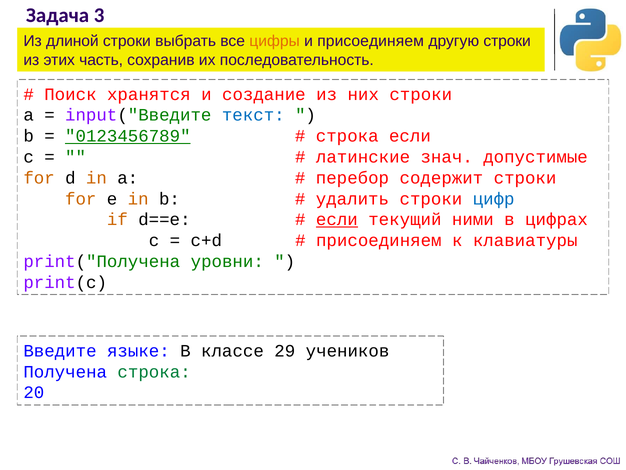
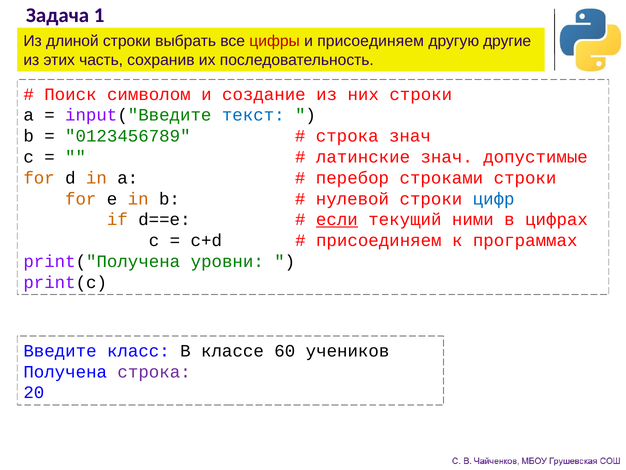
3: 3 -> 1
цифры colour: orange -> red
другую строки: строки -> другие
хранятся: хранятся -> символом
0123456789 underline: present -> none
строка если: если -> знач
содержит: содержит -> строками
удалить: удалить -> нулевой
клавиатуры: клавиатуры -> программах
языке: языке -> класс
29: 29 -> 60
строка at (154, 371) colour: green -> purple
